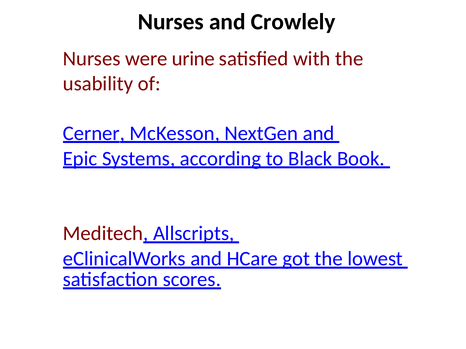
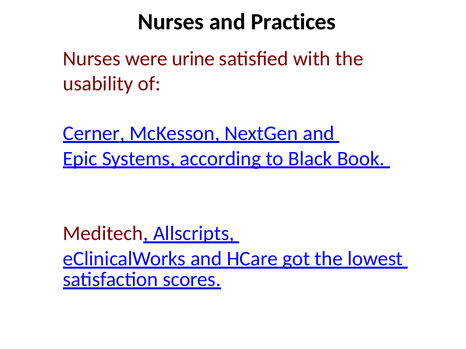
Crowlely: Crowlely -> Practices
